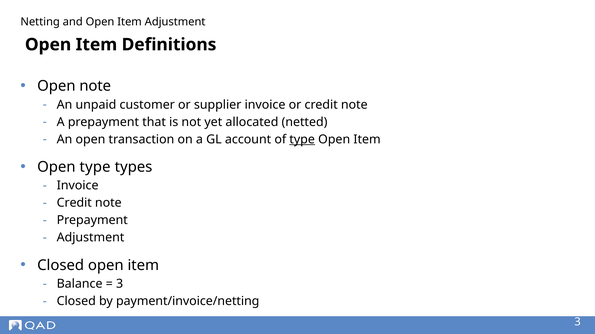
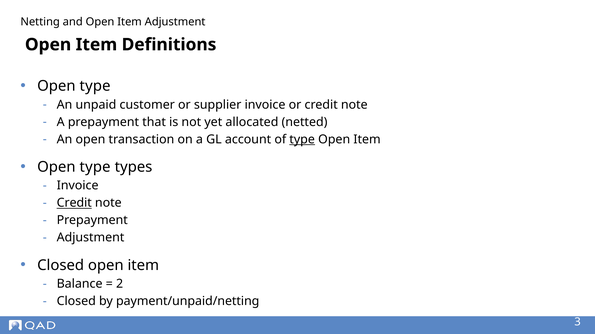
note at (95, 86): note -> type
Credit at (74, 203) underline: none -> present
3 at (120, 284): 3 -> 2
payment/invoice/netting: payment/invoice/netting -> payment/unpaid/netting
